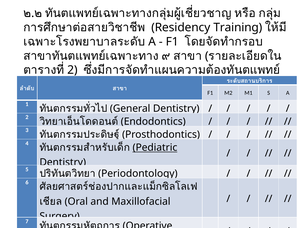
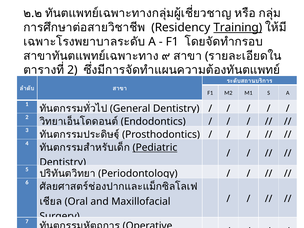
Training underline: none -> present
